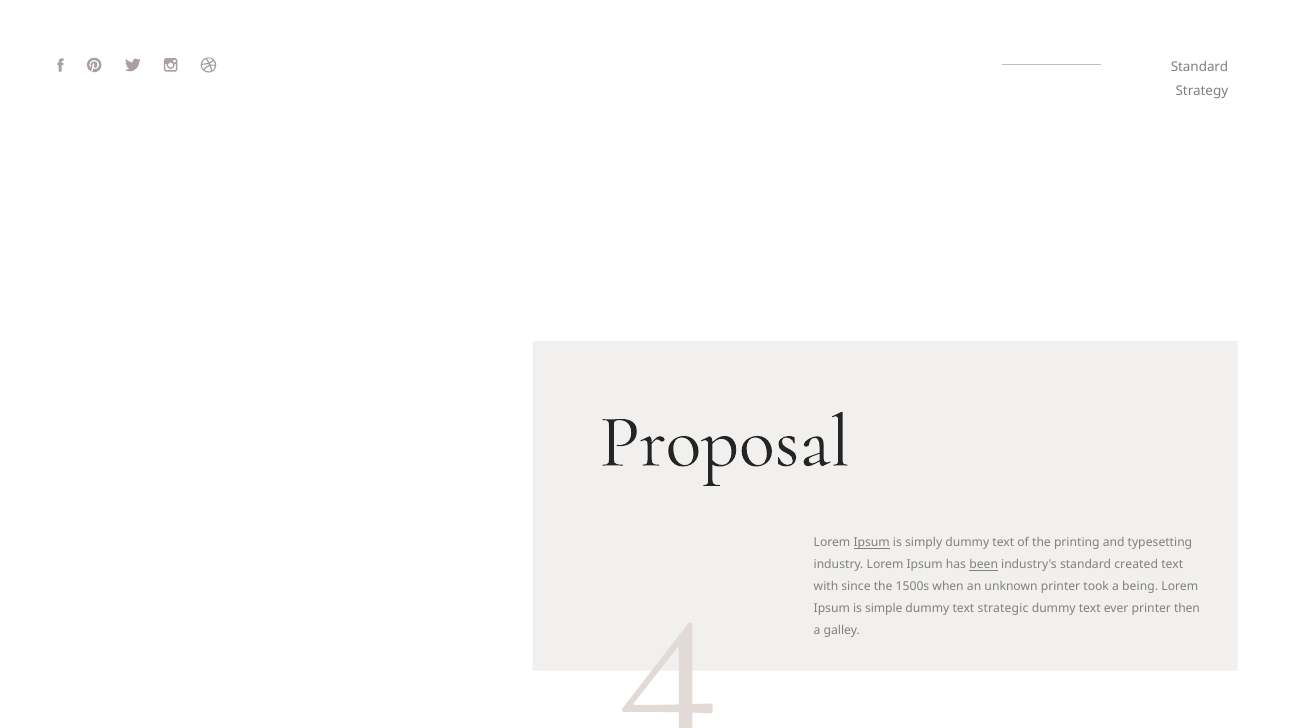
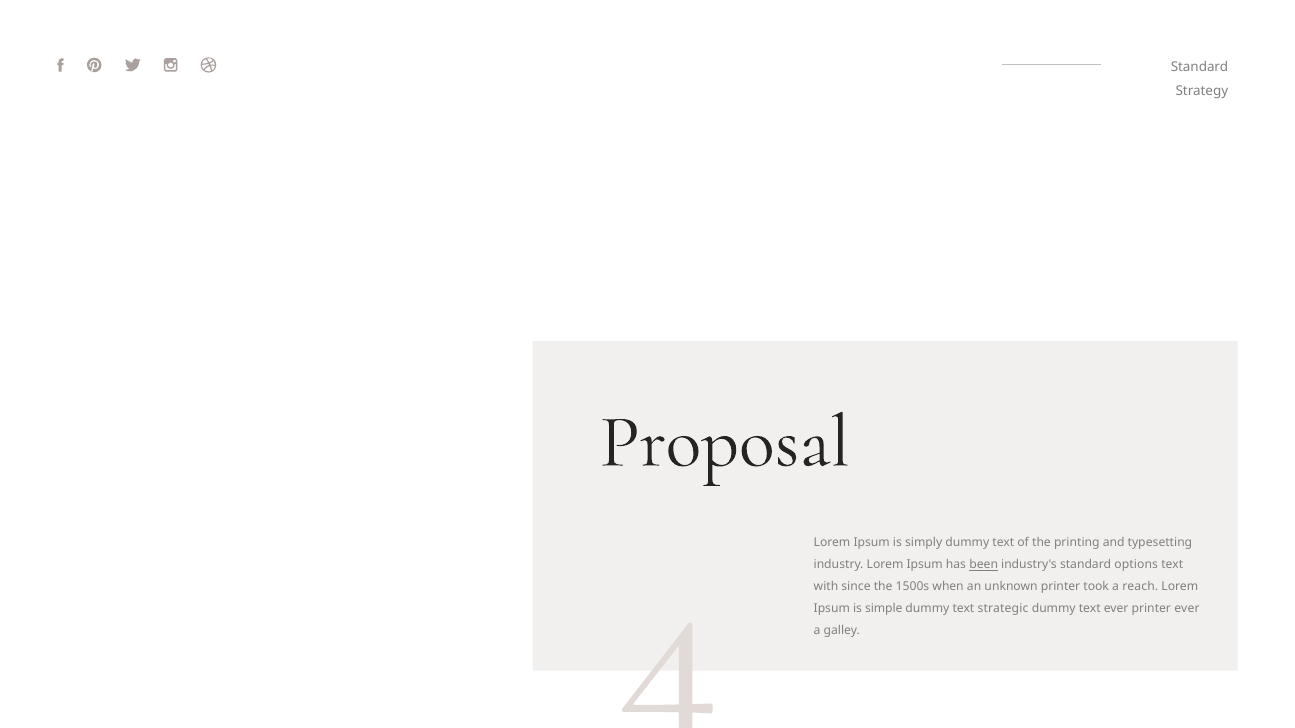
Ipsum at (872, 543) underline: present -> none
created: created -> options
being: being -> reach
printer then: then -> ever
